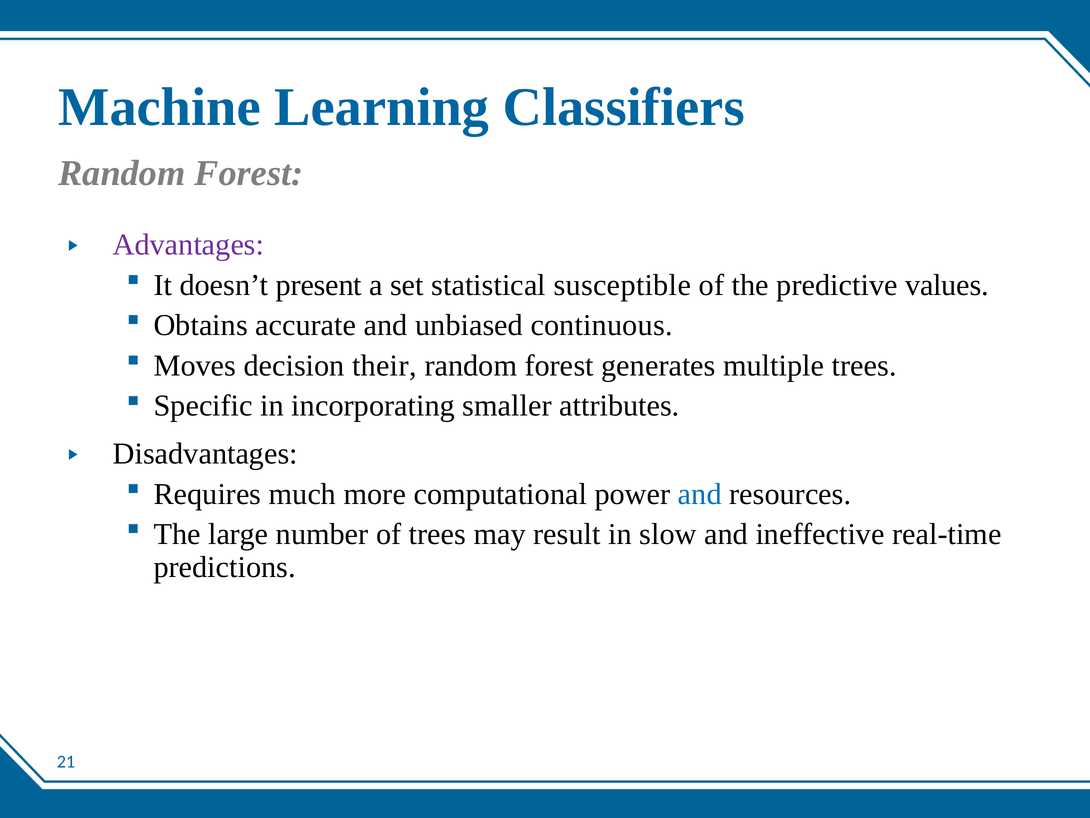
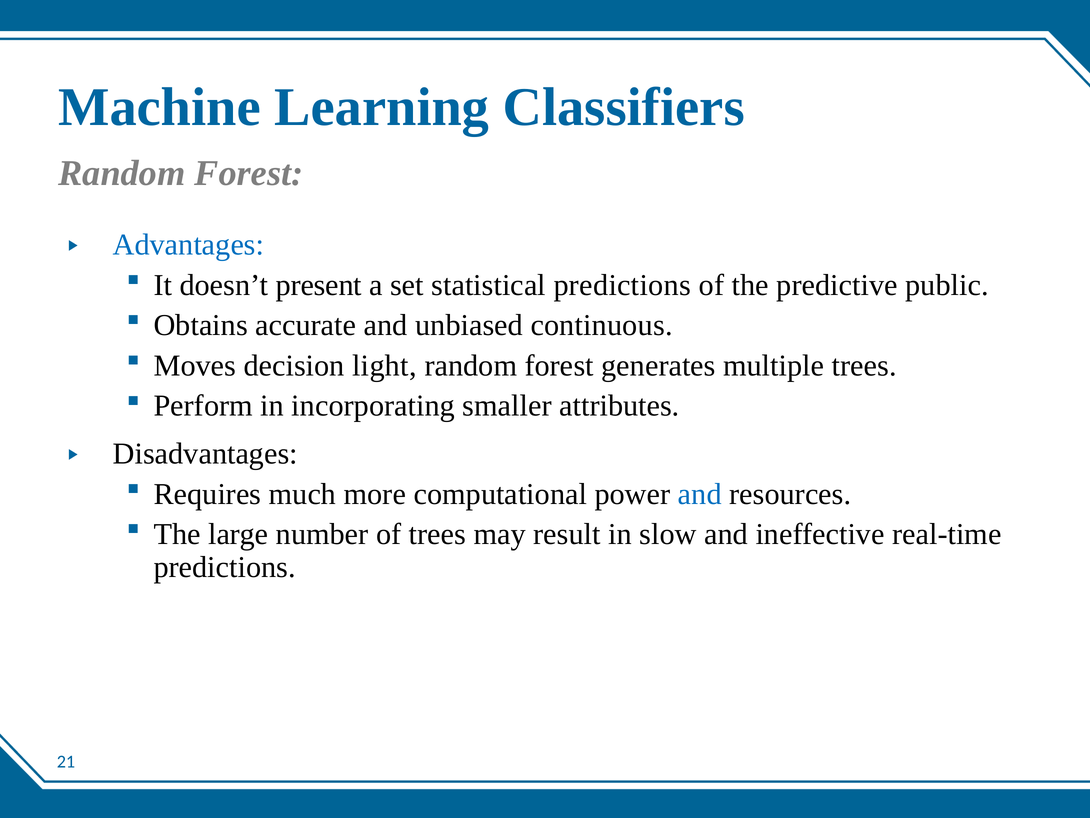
Advantages colour: purple -> blue
statistical susceptible: susceptible -> predictions
values: values -> public
their: their -> light
Specific: Specific -> Perform
